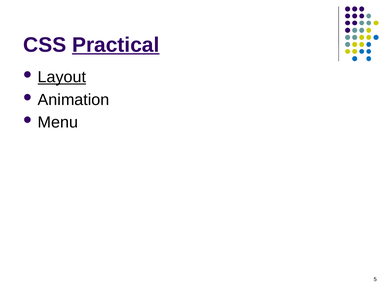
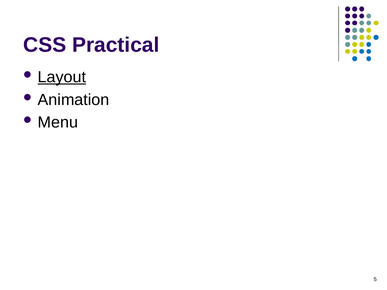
Practical underline: present -> none
